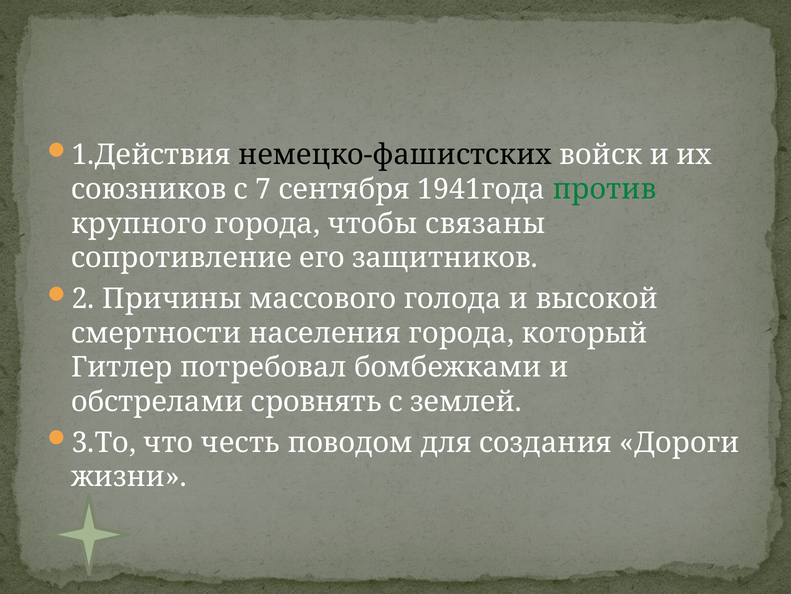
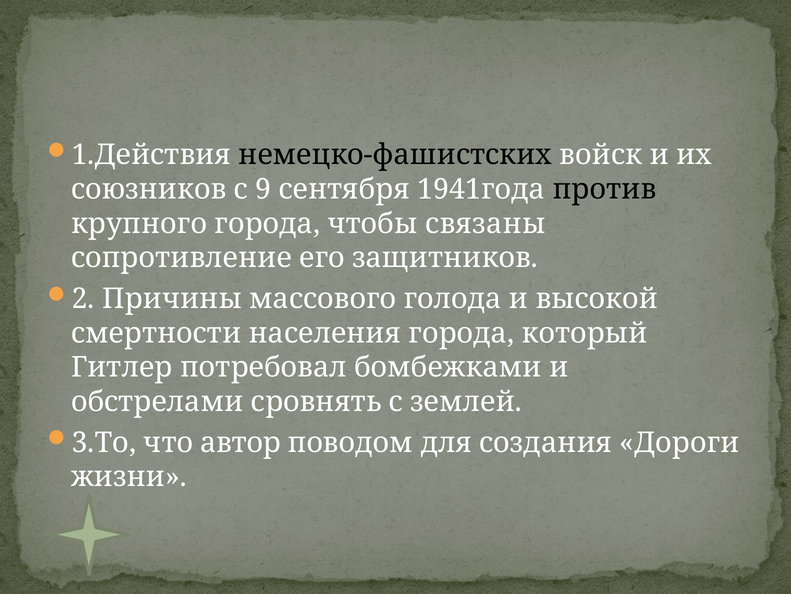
7: 7 -> 9
против colour: green -> black
честь: честь -> автор
